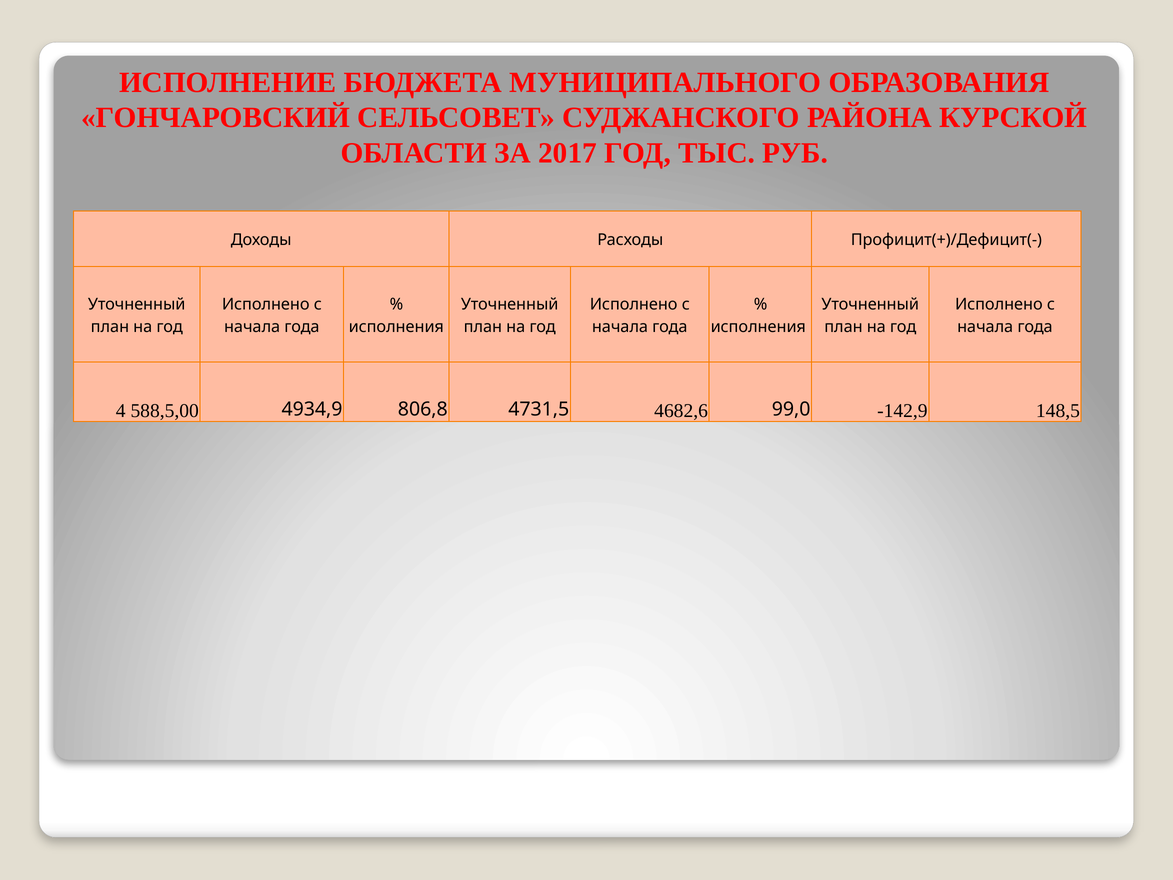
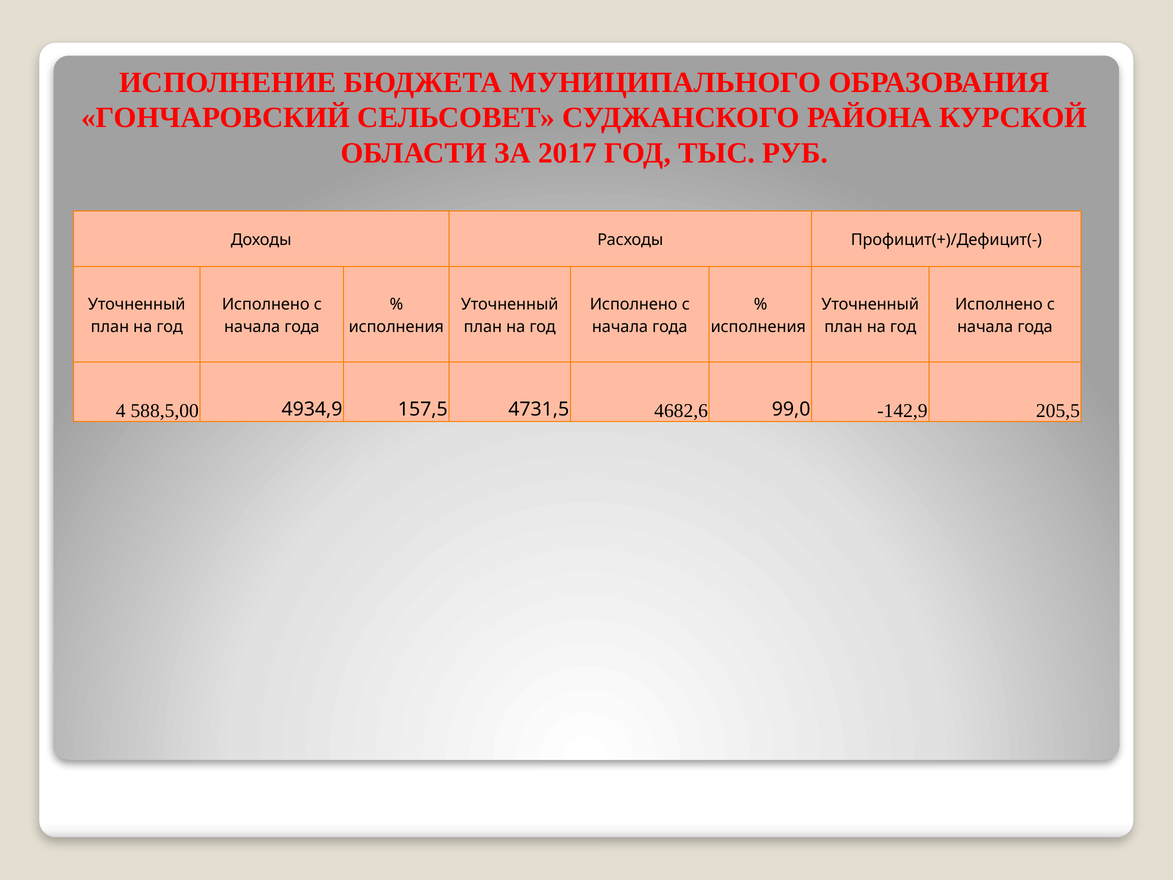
806,8: 806,8 -> 157,5
148,5: 148,5 -> 205,5
